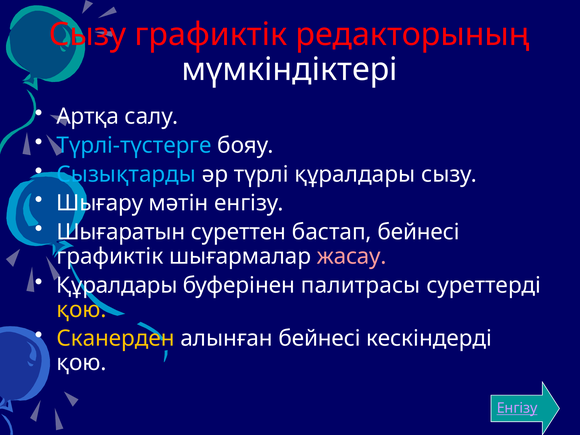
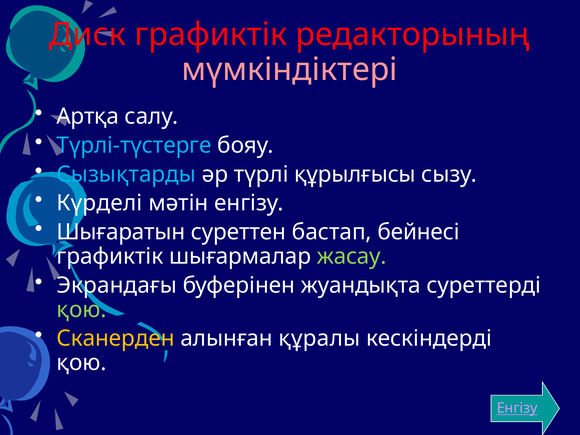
Сызу at (88, 35): Сызу -> Диск
мүмкіндіктері colour: white -> pink
түрлі құралдары: құралдары -> құрылғысы
Шығару: Шығару -> Күрделі
жасау colour: pink -> light green
Құралдары at (117, 285): Құралдары -> Экрандағы
палитрасы: палитрасы -> жуандықта
қою at (82, 310) colour: yellow -> light green
алынған бейнесі: бейнесі -> құралы
